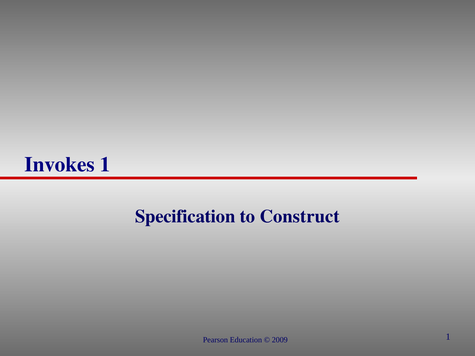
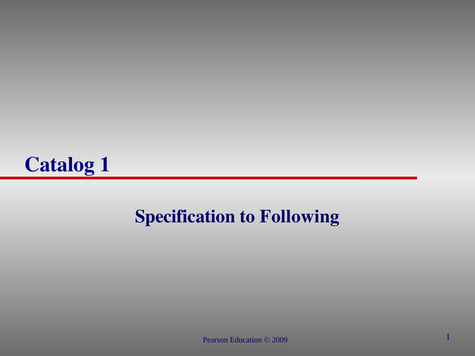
Invokes: Invokes -> Catalog
Construct: Construct -> Following
